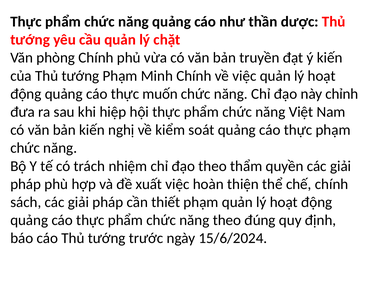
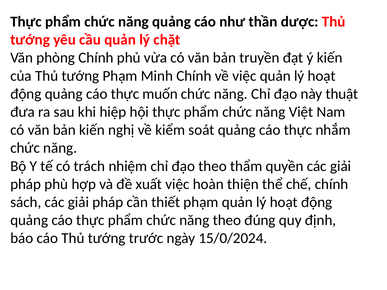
chỉnh: chỉnh -> thuật
thực phạm: phạm -> nhắm
15/6/2024: 15/6/2024 -> 15/0/2024
